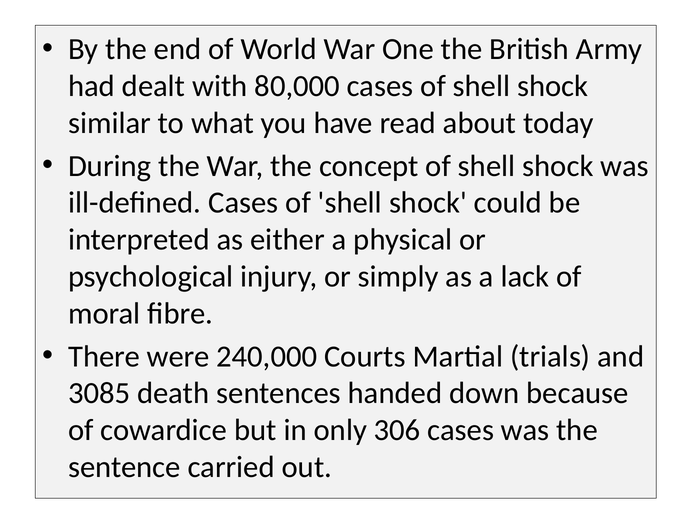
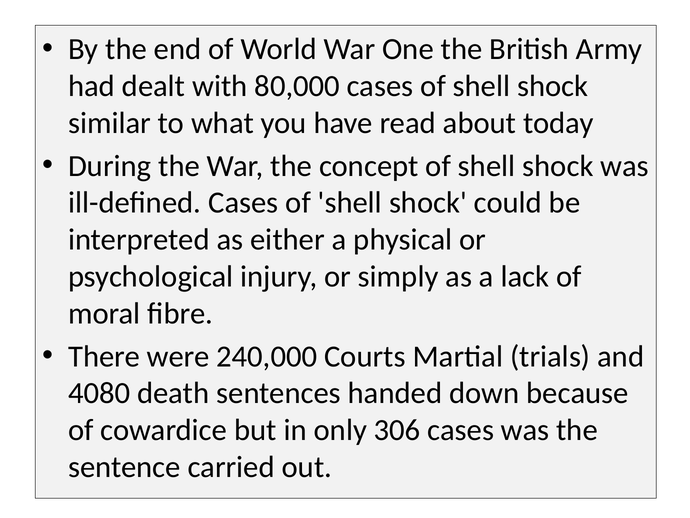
3085: 3085 -> 4080
